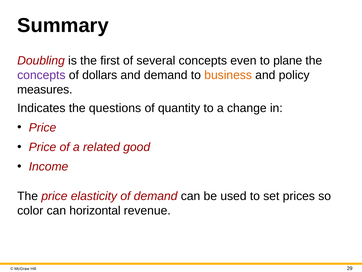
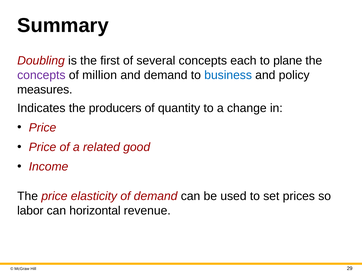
even: even -> each
dollars: dollars -> million
business colour: orange -> blue
questions: questions -> producers
color: color -> labor
